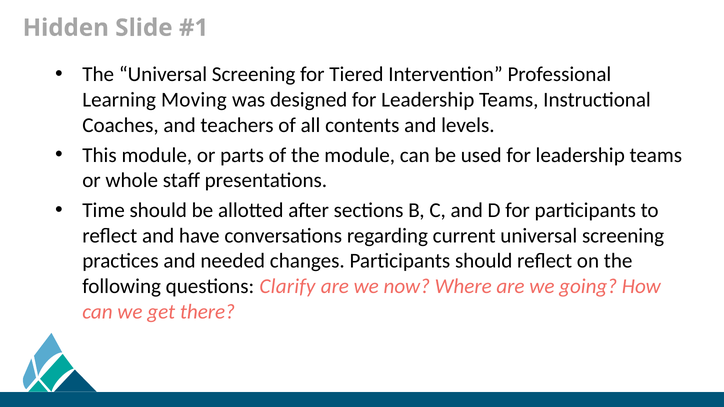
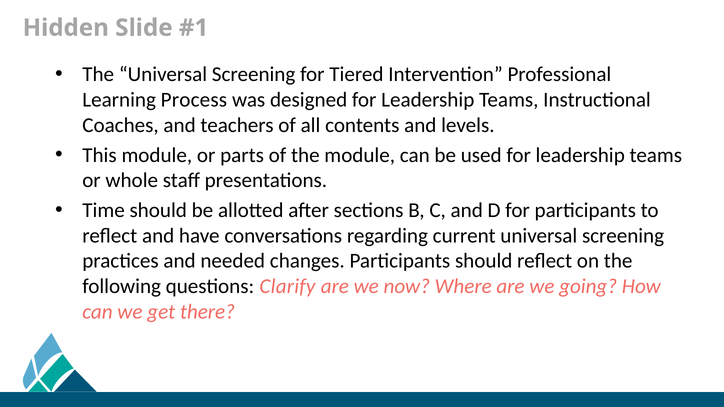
Moving: Moving -> Process
